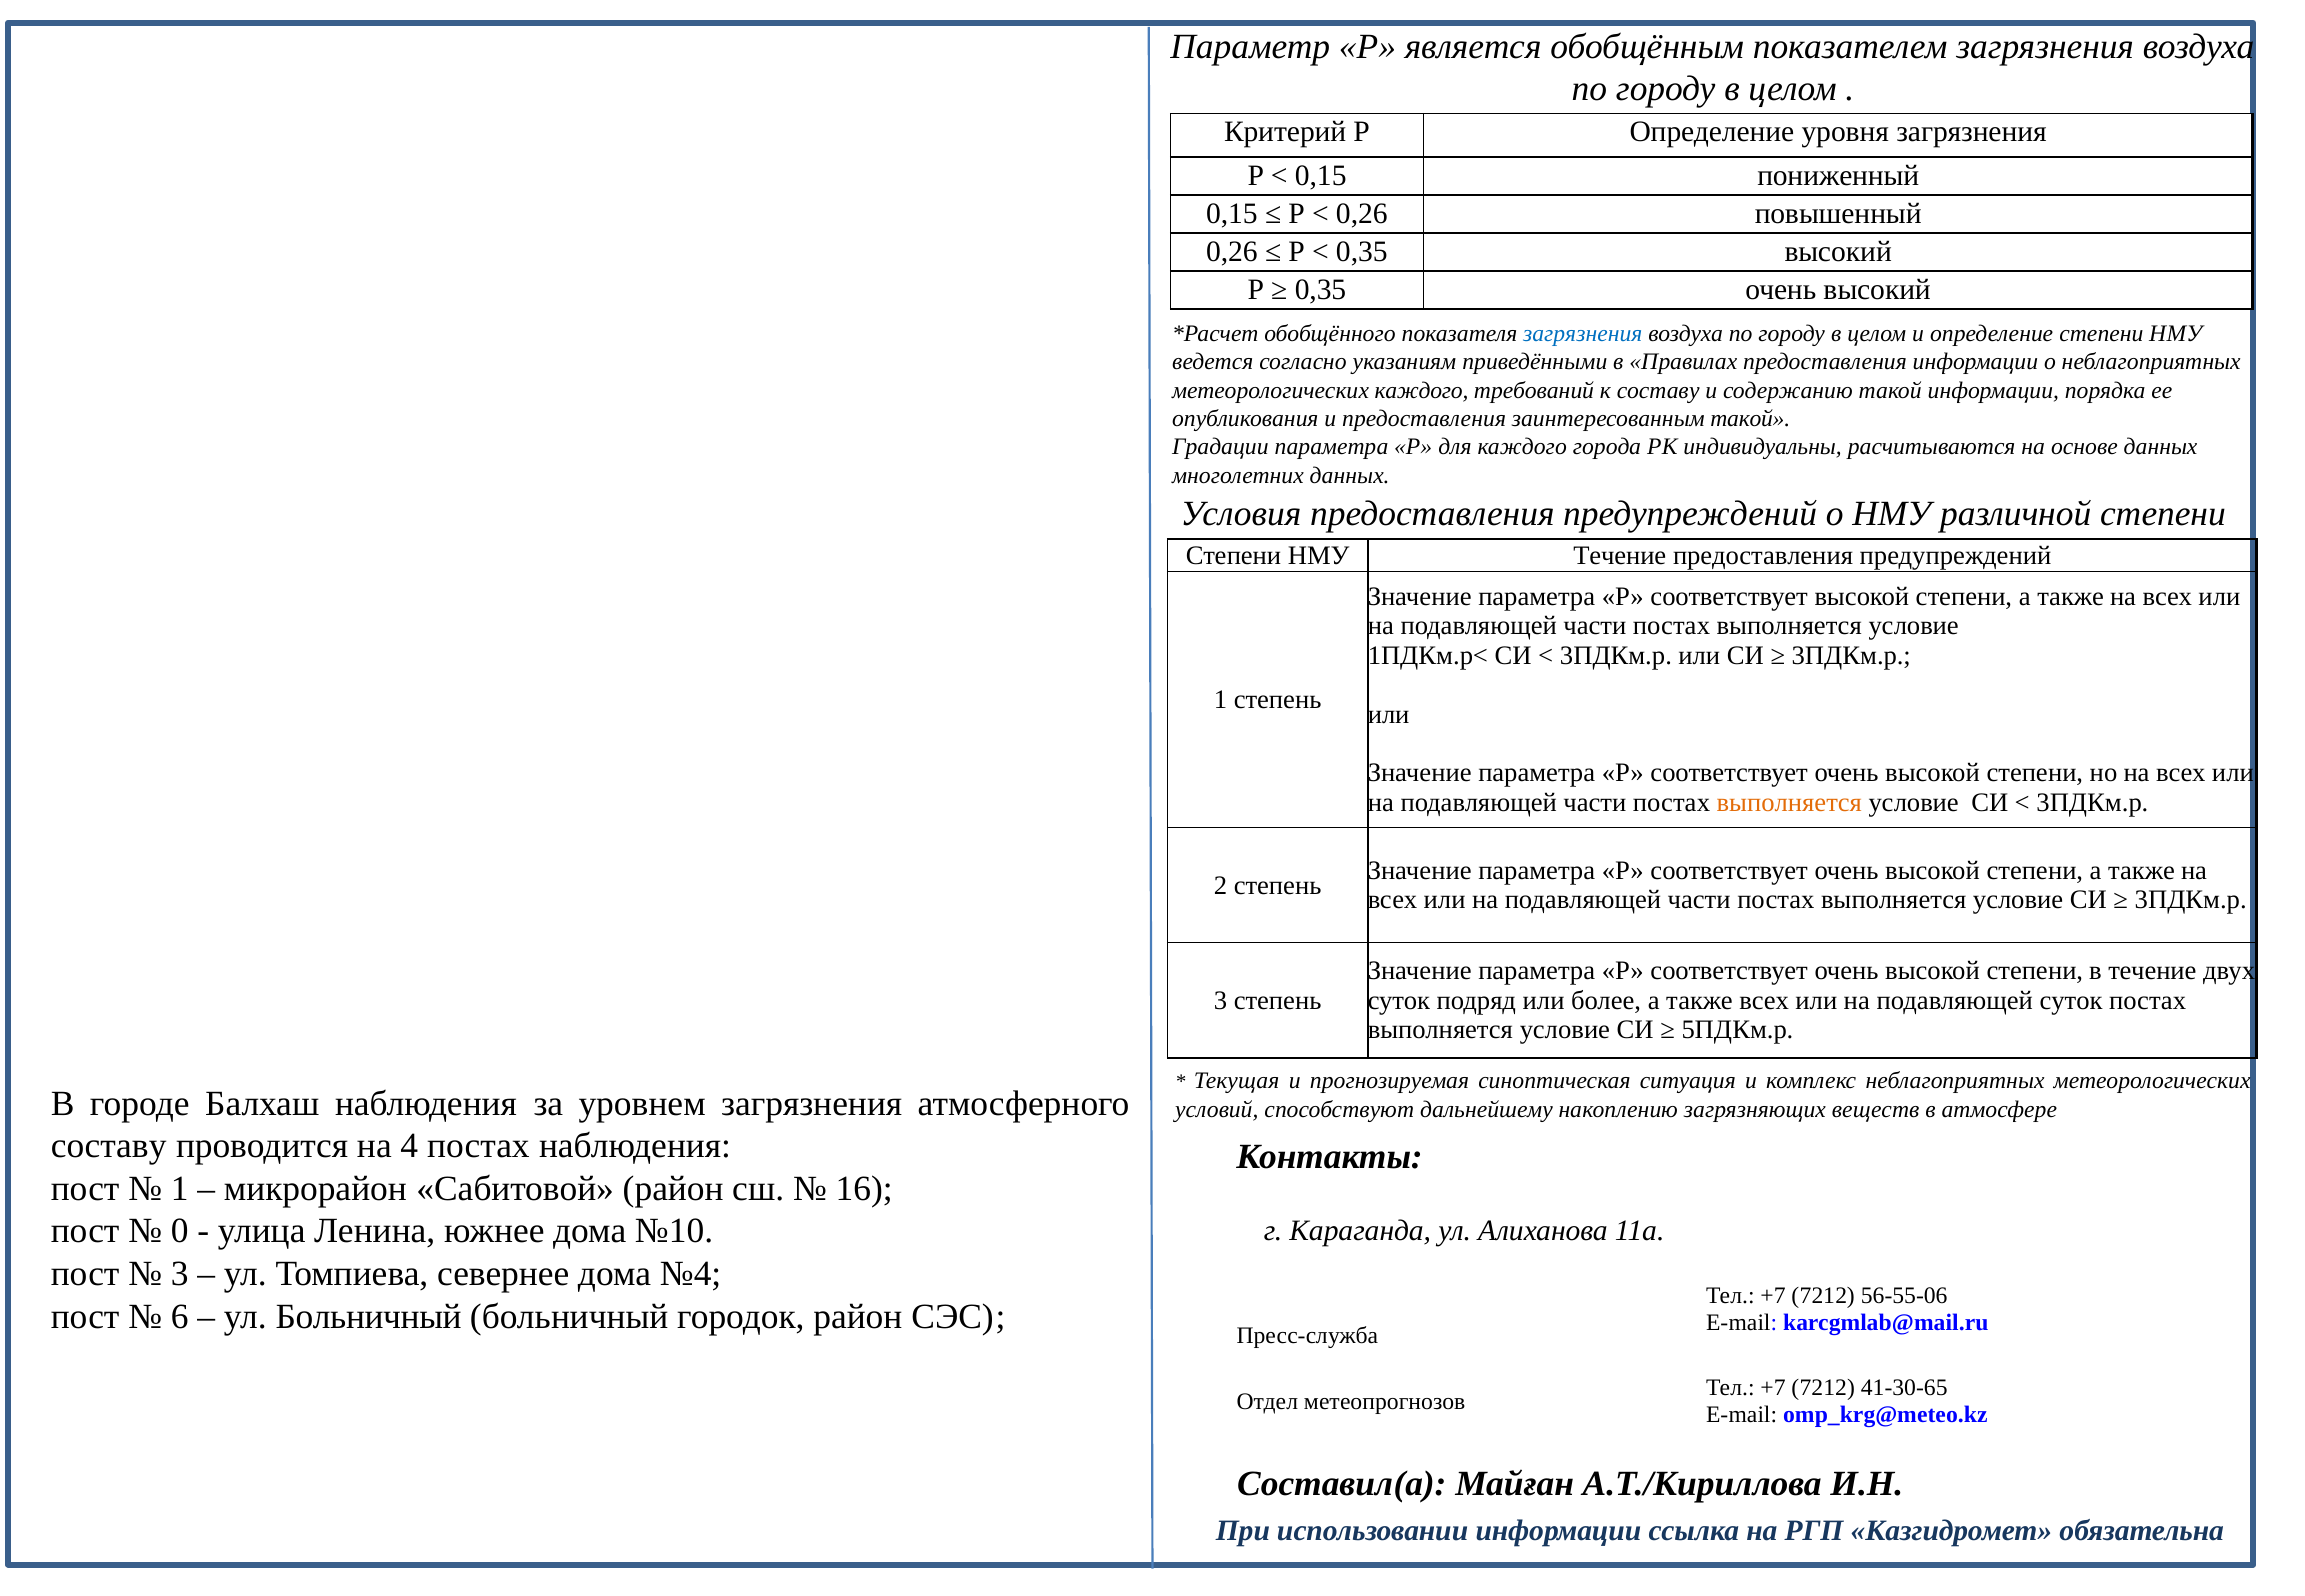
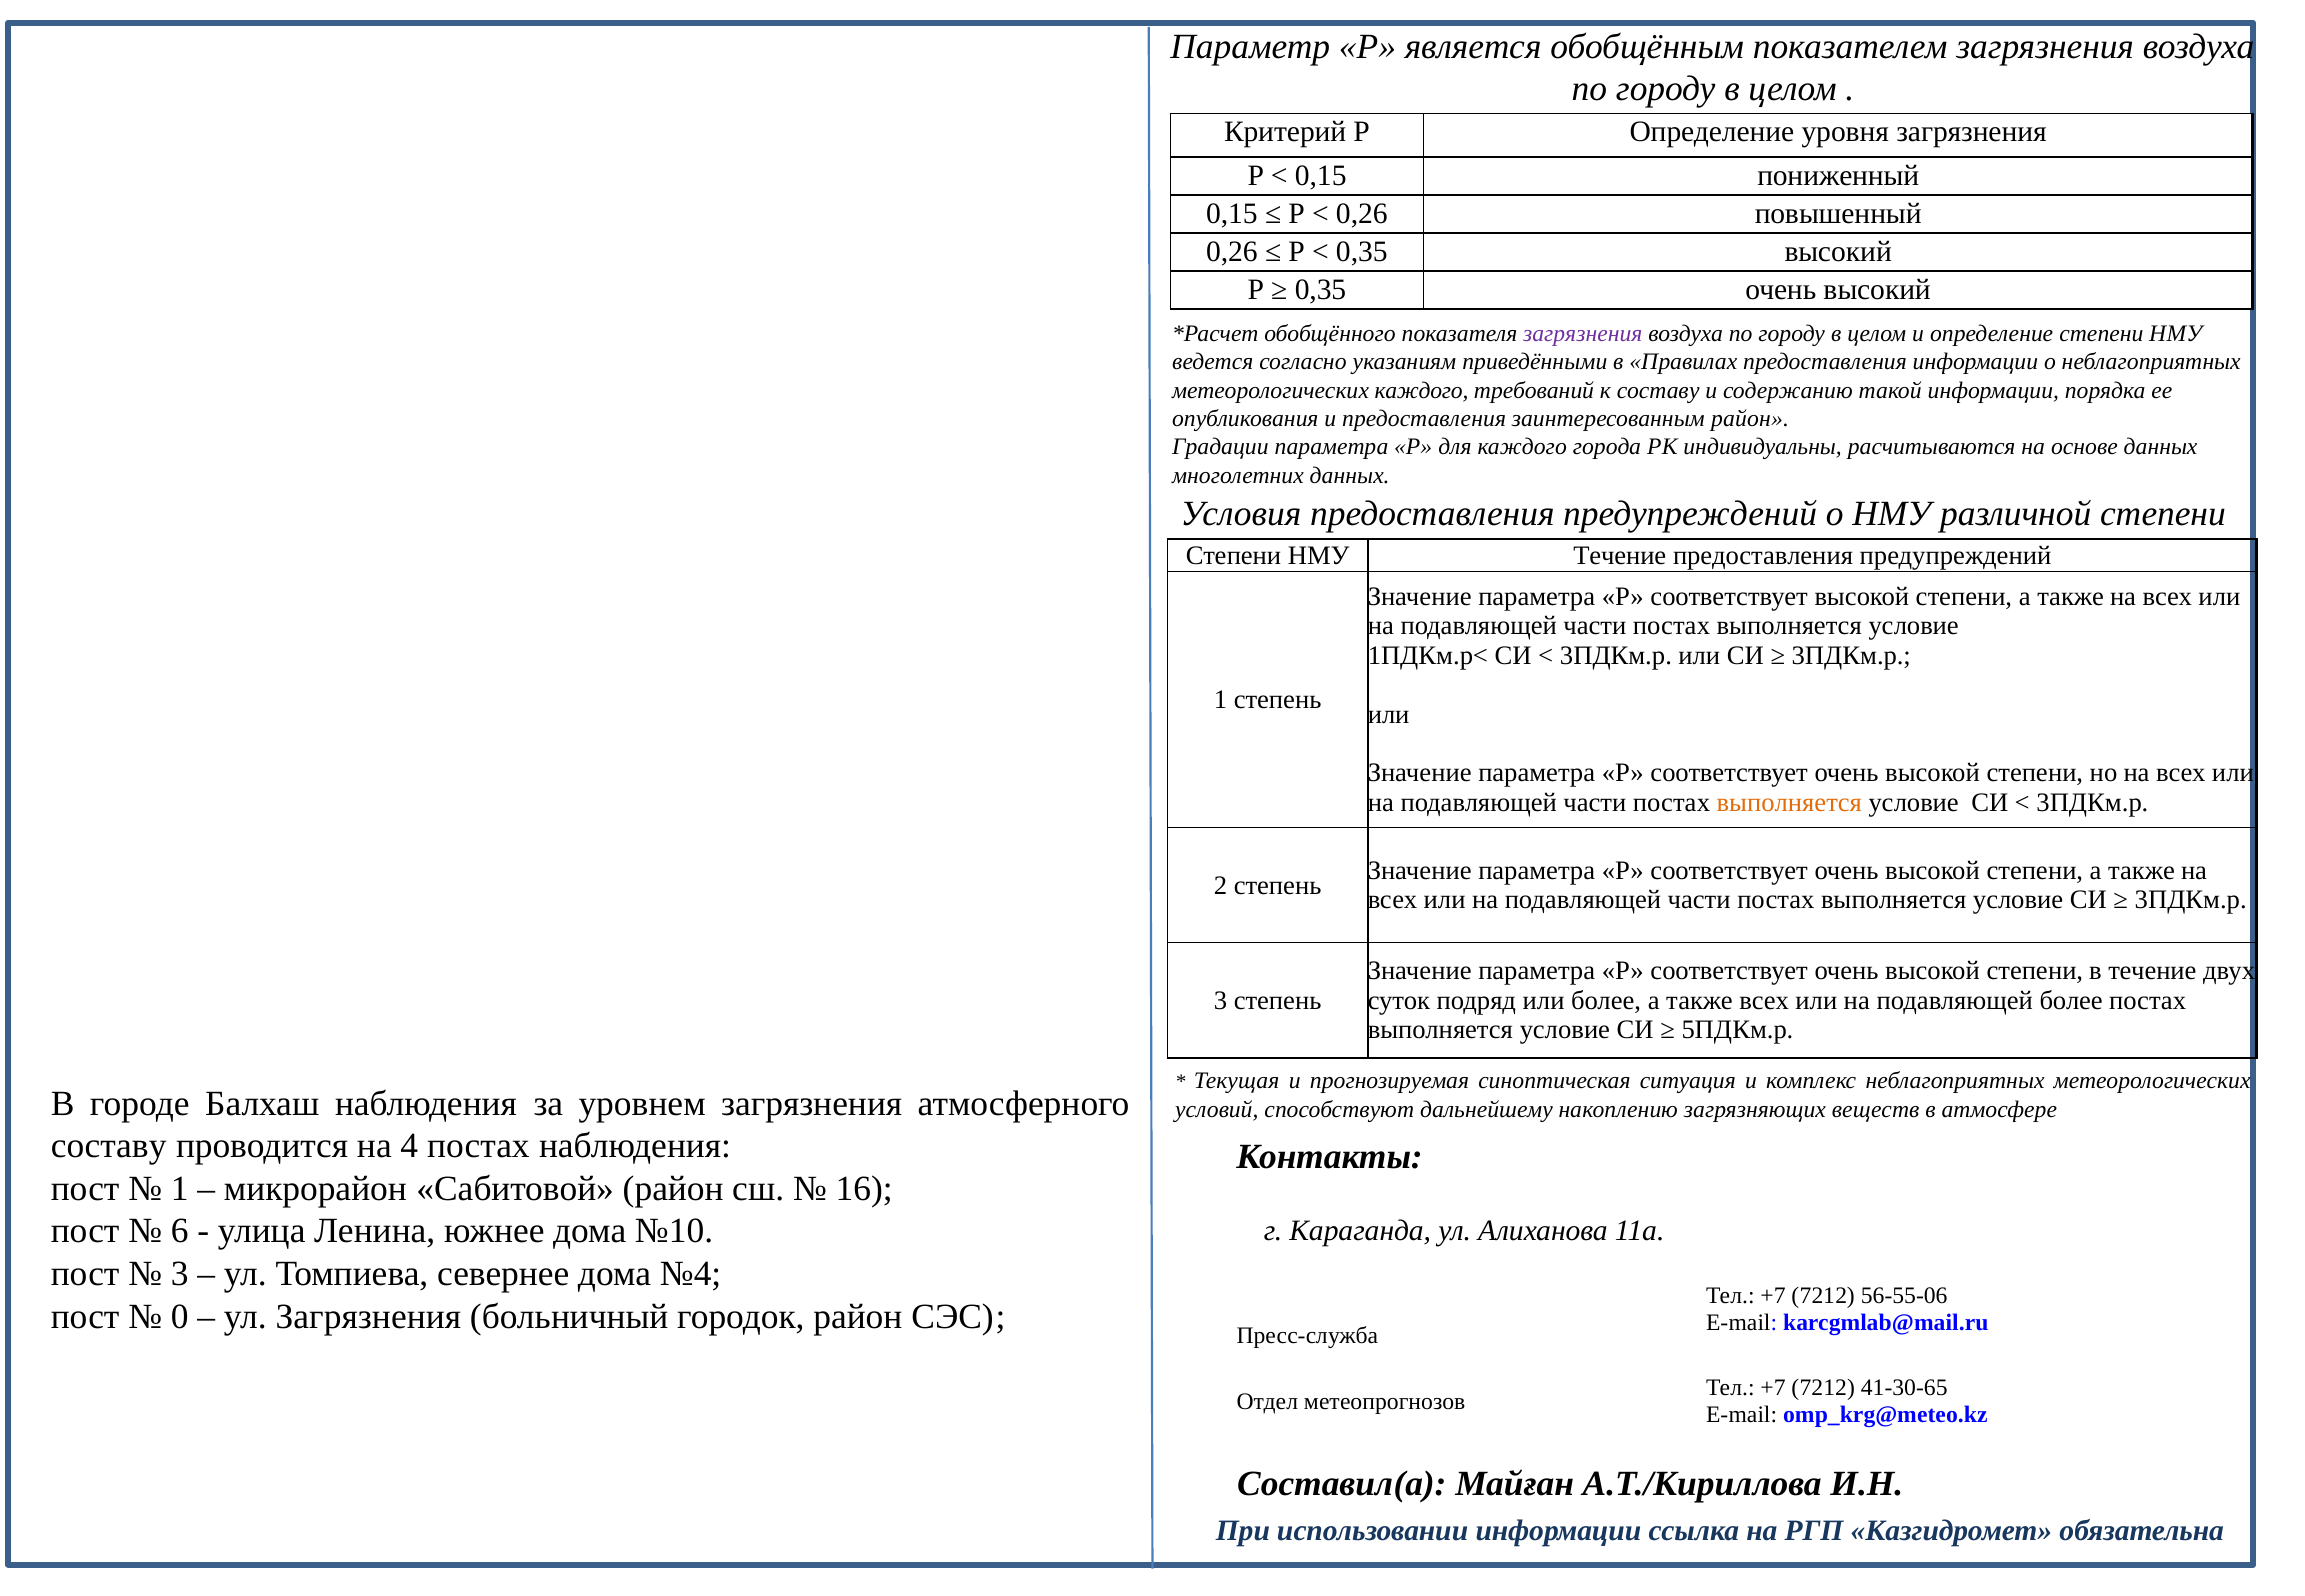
загрязнения at (1583, 334) colour: blue -> purple
заинтересованным такой: такой -> район
подавляющей суток: суток -> более
0: 0 -> 6
6: 6 -> 0
ул Больничный: Больничный -> Загрязнения
